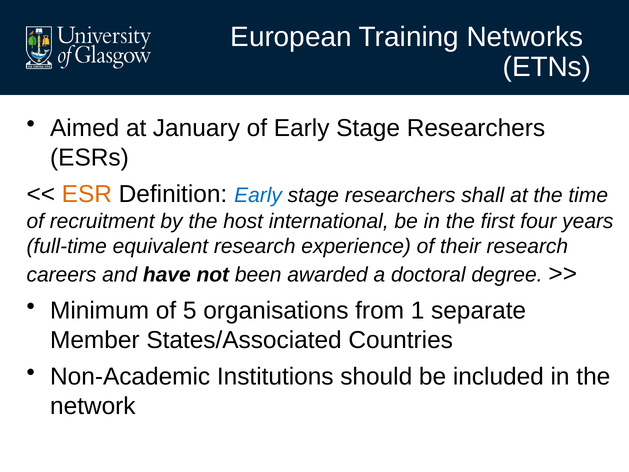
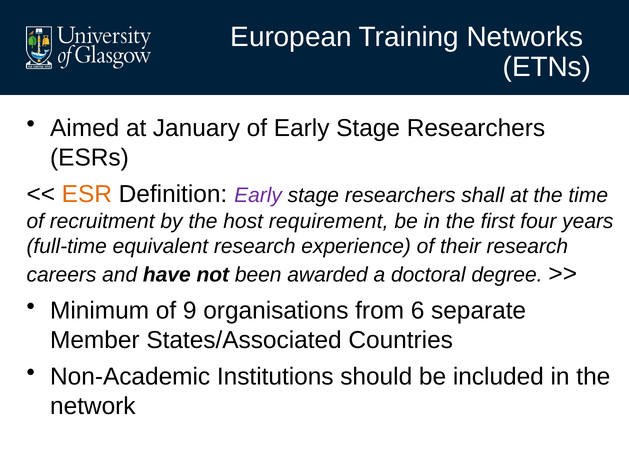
Early at (258, 195) colour: blue -> purple
international: international -> requirement
5: 5 -> 9
1: 1 -> 6
